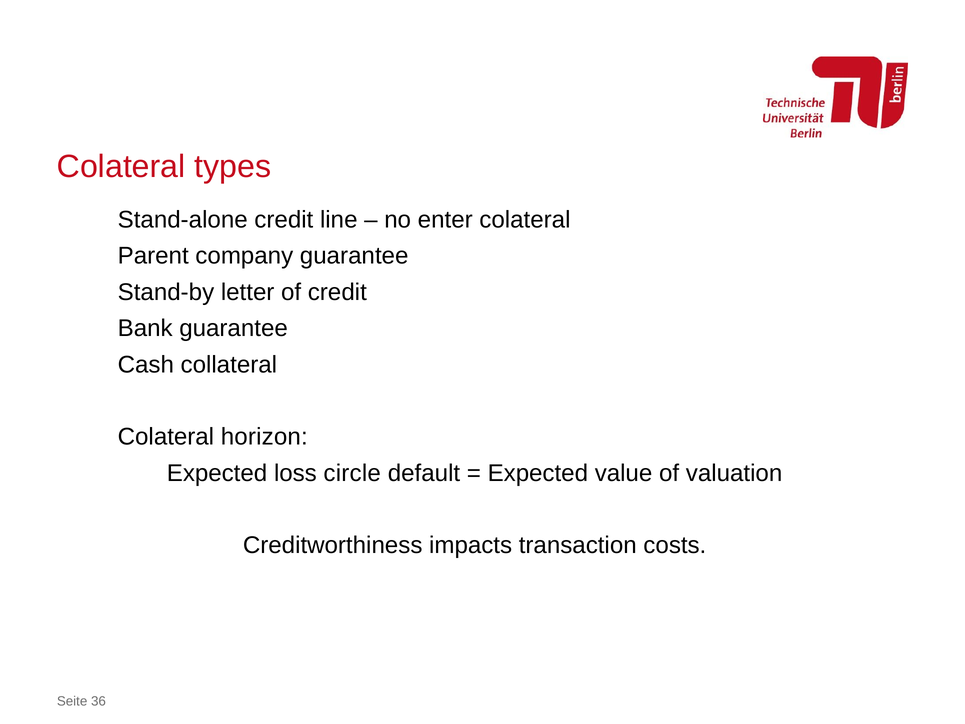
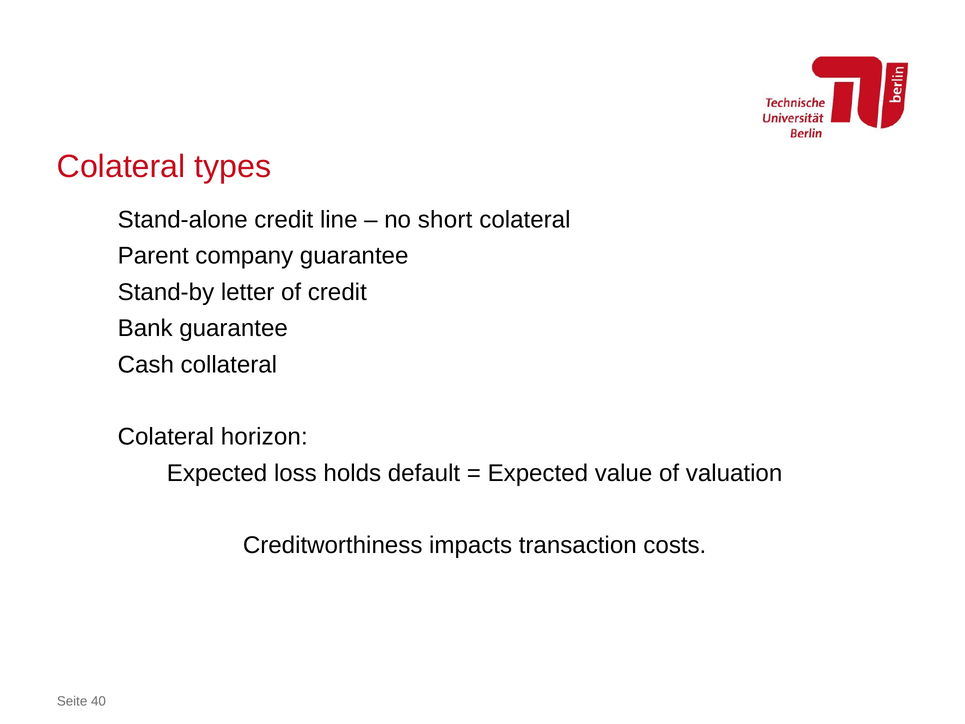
enter: enter -> short
circle: circle -> holds
36: 36 -> 40
